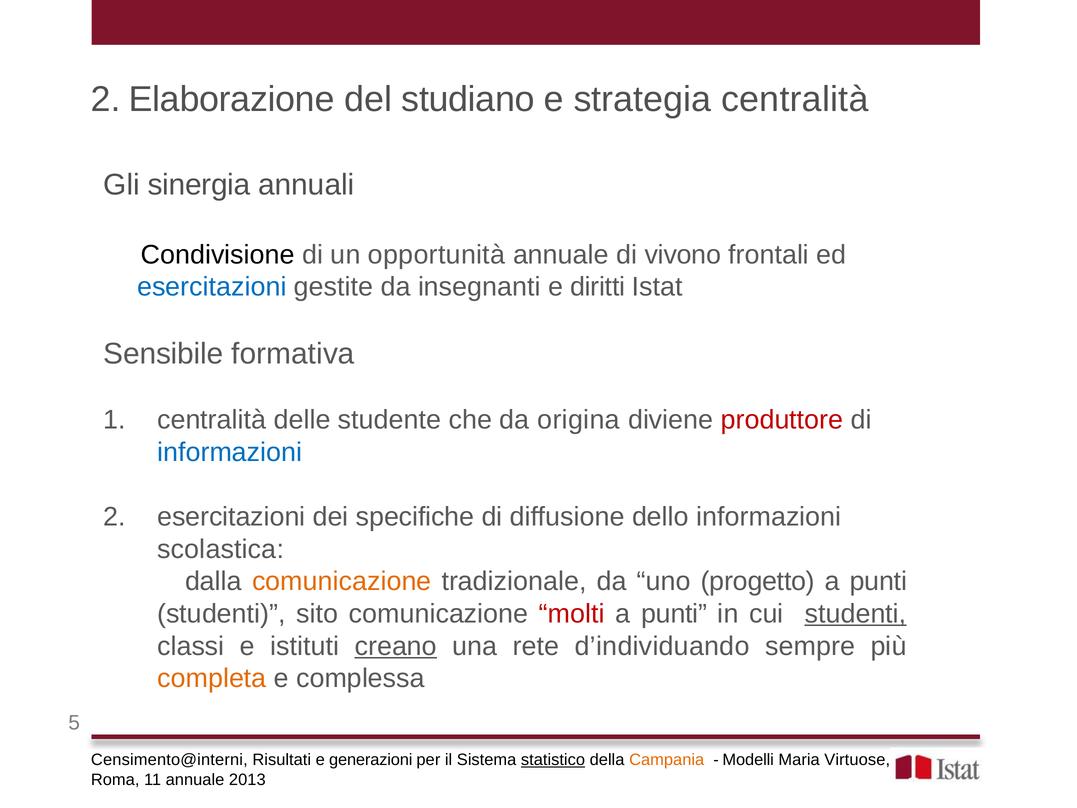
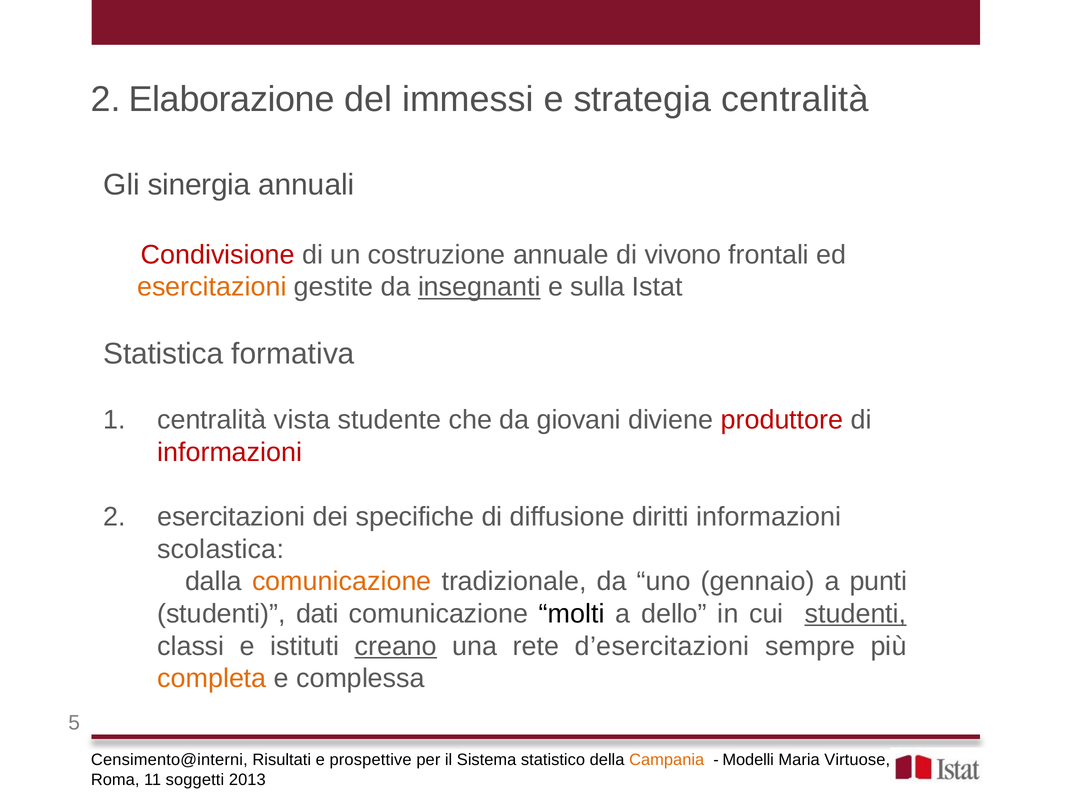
studiano: studiano -> immessi
Condivisione colour: black -> red
opportunità: opportunità -> costruzione
esercitazioni at (212, 287) colour: blue -> orange
insegnanti underline: none -> present
diritti: diritti -> sulla
Sensibile: Sensibile -> Statistica
delle: delle -> vista
origina: origina -> giovani
informazioni at (230, 452) colour: blue -> red
dello: dello -> diritti
progetto: progetto -> gennaio
sito: sito -> dati
molti colour: red -> black
punti at (674, 614): punti -> dello
d’individuando: d’individuando -> d’esercitazioni
generazioni: generazioni -> prospettive
statistico underline: present -> none
11 annuale: annuale -> soggetti
